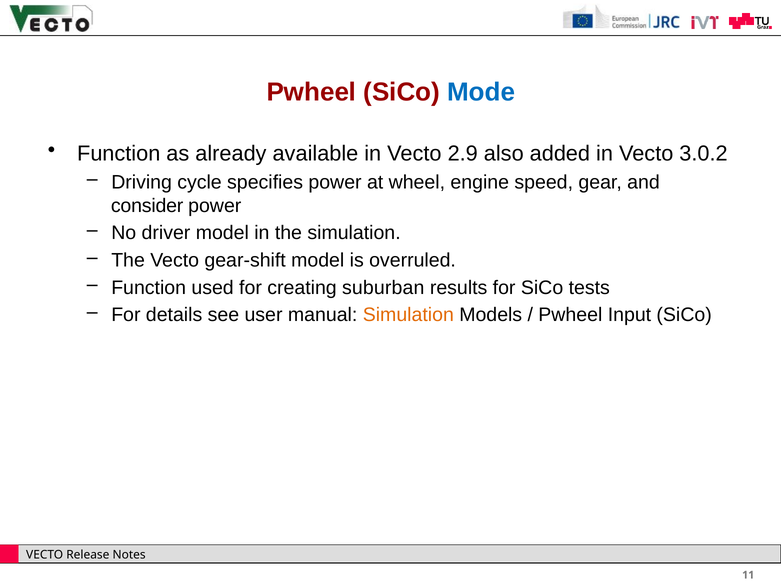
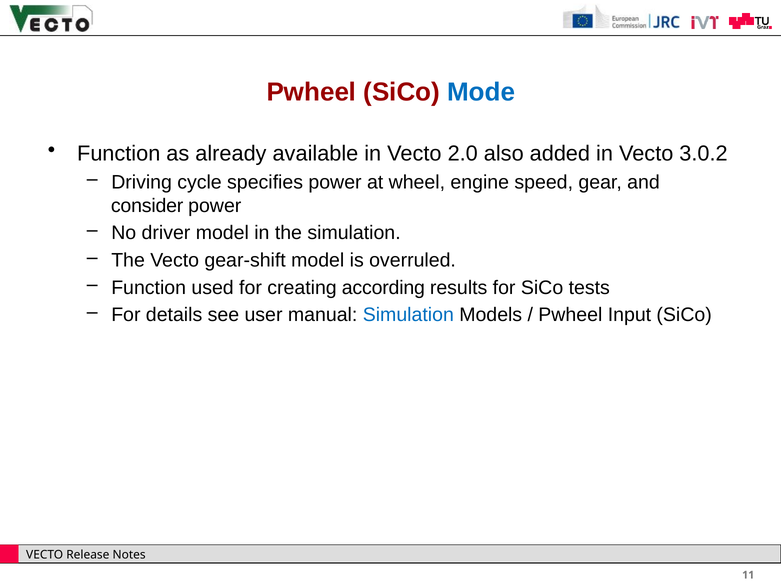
2.9: 2.9 -> 2.0
suburban: suburban -> according
Simulation at (408, 315) colour: orange -> blue
